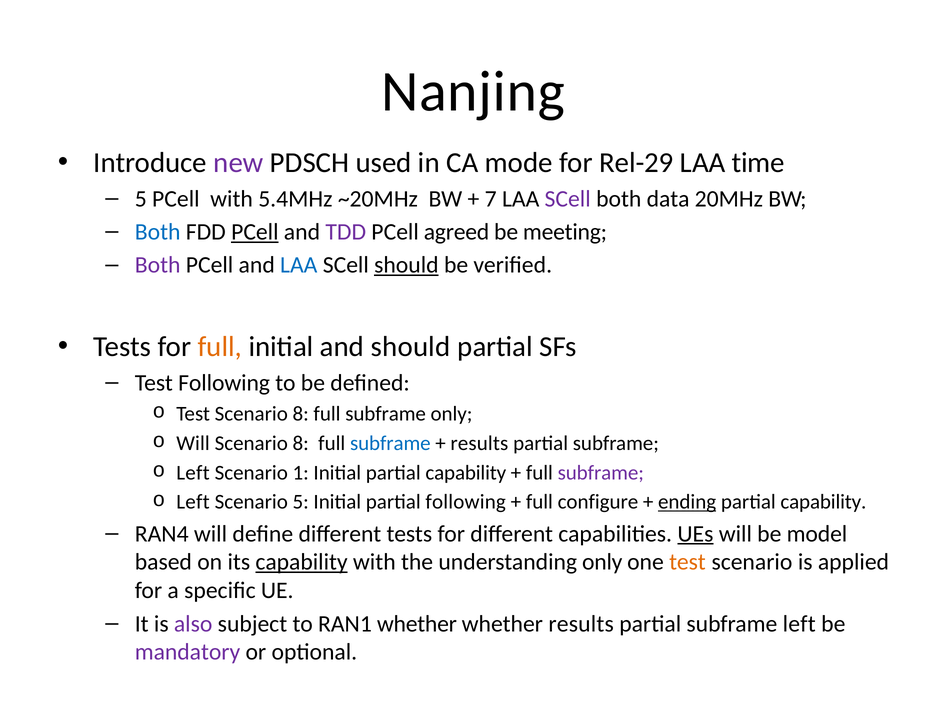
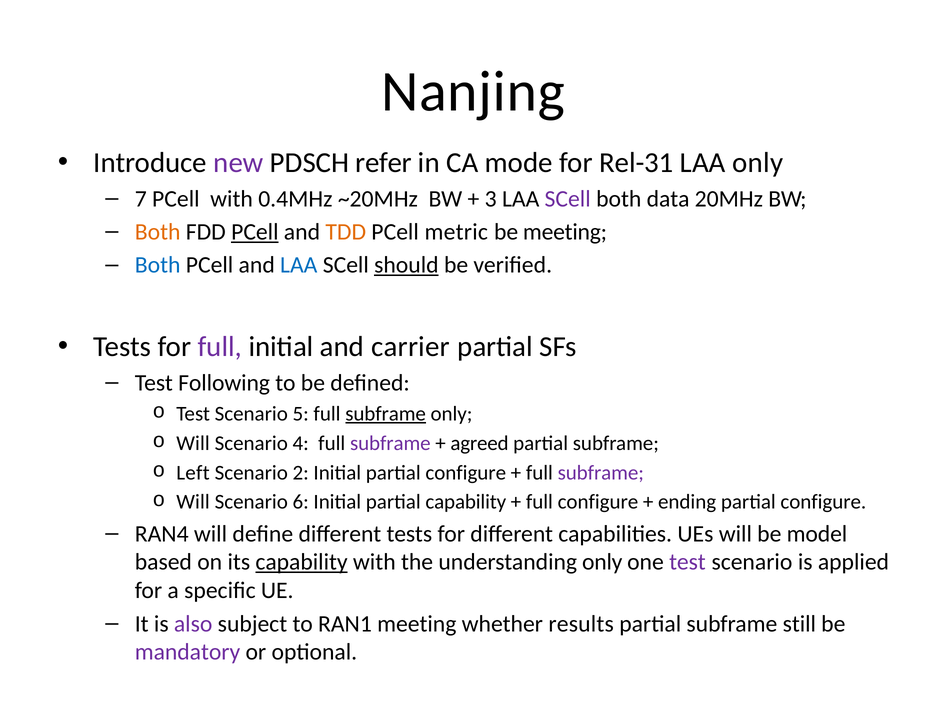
used: used -> refer
Rel-29: Rel-29 -> Rel-31
LAA time: time -> only
5 at (141, 199): 5 -> 7
5.4MHz: 5.4MHz -> 0.4MHz
7: 7 -> 3
Both at (158, 232) colour: blue -> orange
TDD colour: purple -> orange
agreed: agreed -> metric
Both at (158, 265) colour: purple -> blue
full at (220, 347) colour: orange -> purple
and should: should -> carrier
Test Scenario 8: 8 -> 5
subframe at (386, 414) underline: none -> present
8 at (301, 443): 8 -> 4
subframe at (390, 443) colour: blue -> purple
results at (479, 443): results -> agreed
1: 1 -> 2
Initial partial capability: capability -> configure
Left at (193, 502): Left -> Will
Scenario 5: 5 -> 6
partial following: following -> capability
ending underline: present -> none
capability at (823, 502): capability -> configure
UEs underline: present -> none
test at (687, 562) colour: orange -> purple
RAN1 whether: whether -> meeting
subframe left: left -> still
